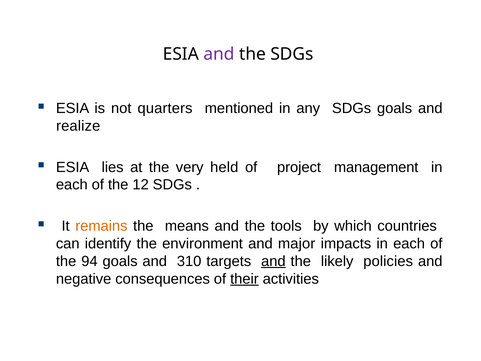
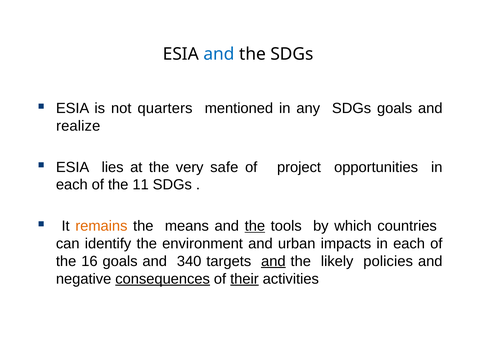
and at (219, 54) colour: purple -> blue
held: held -> safe
management: management -> opportunities
12: 12 -> 11
the at (255, 226) underline: none -> present
major: major -> urban
94: 94 -> 16
310: 310 -> 340
consequences underline: none -> present
